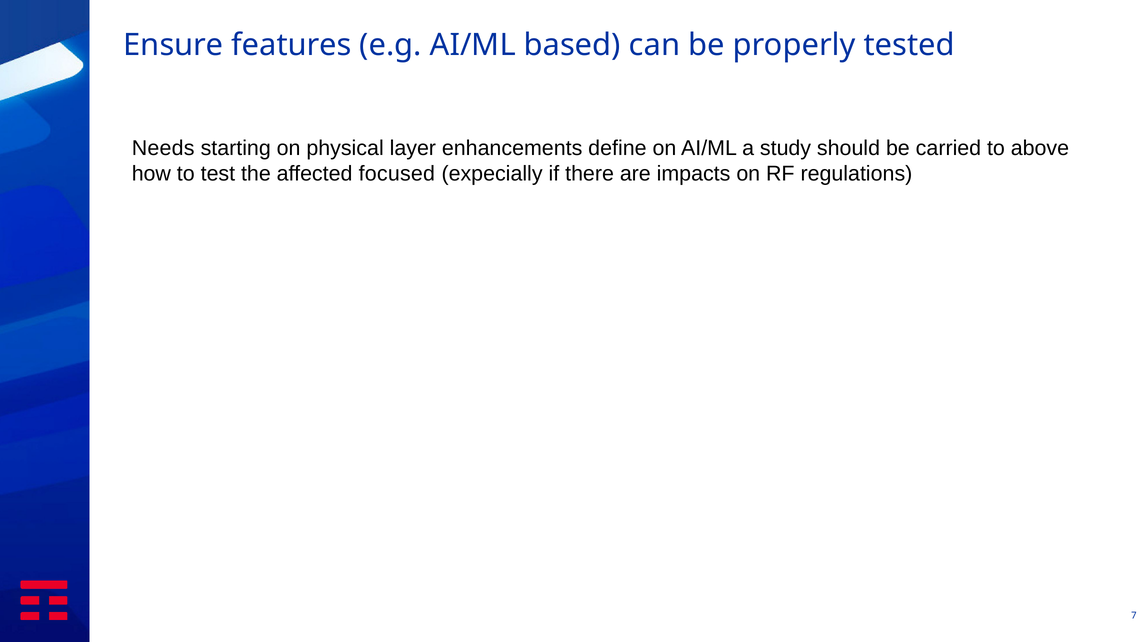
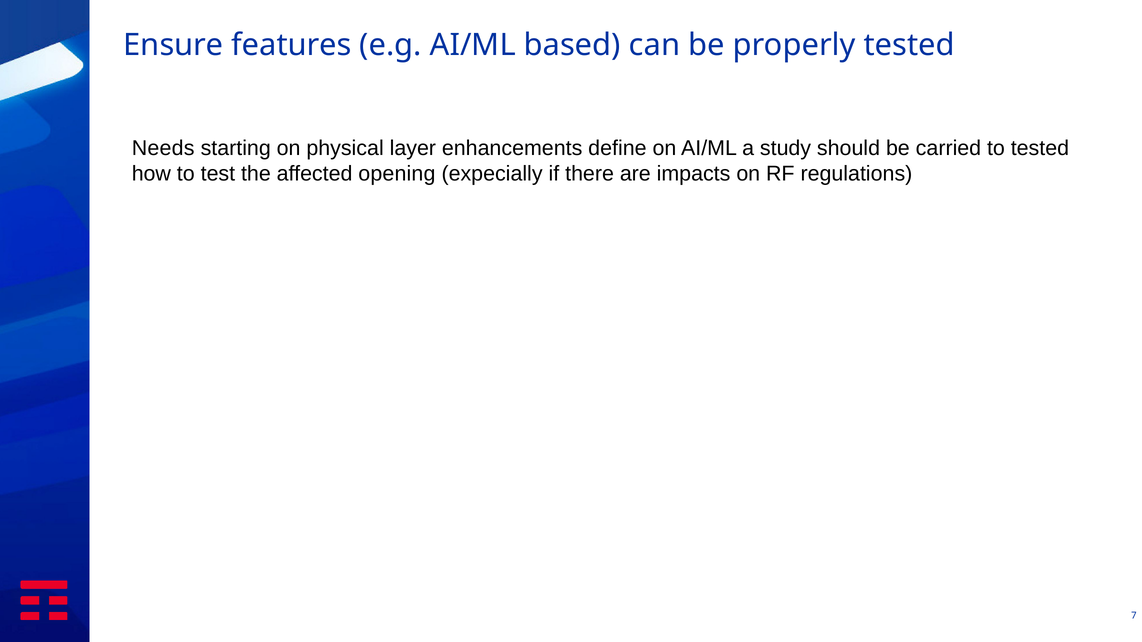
to above: above -> tested
focused: focused -> opening
